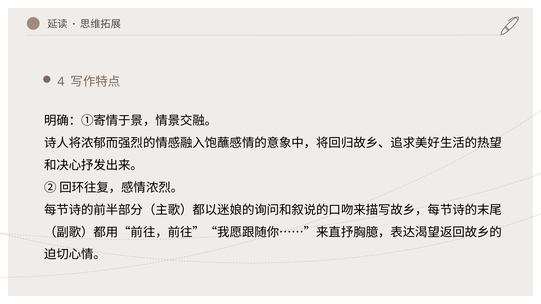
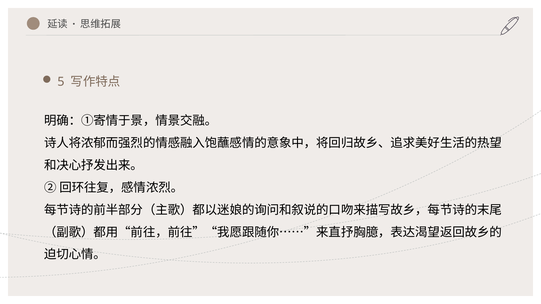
4: 4 -> 5
